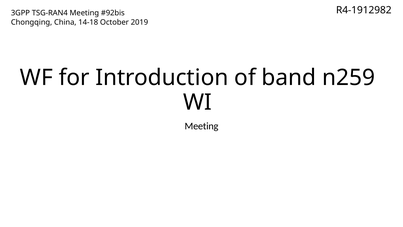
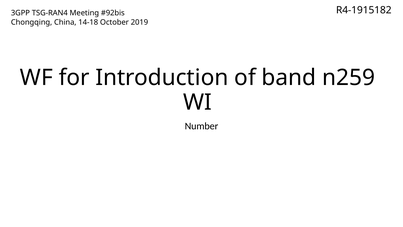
R4-1912982: R4-1912982 -> R4-1915182
Meeting at (202, 126): Meeting -> Number
